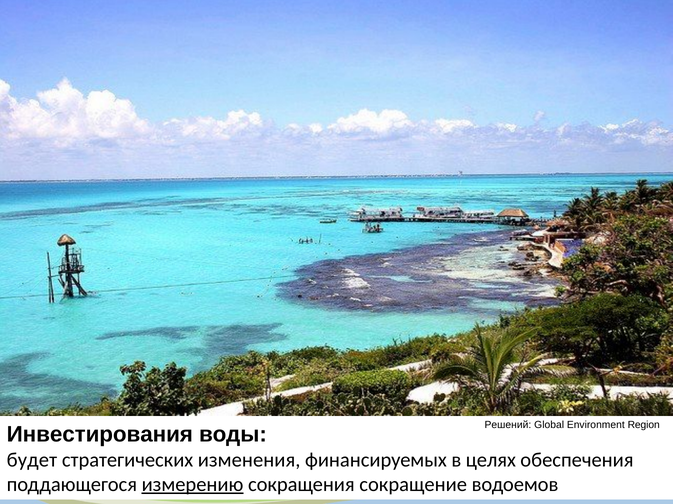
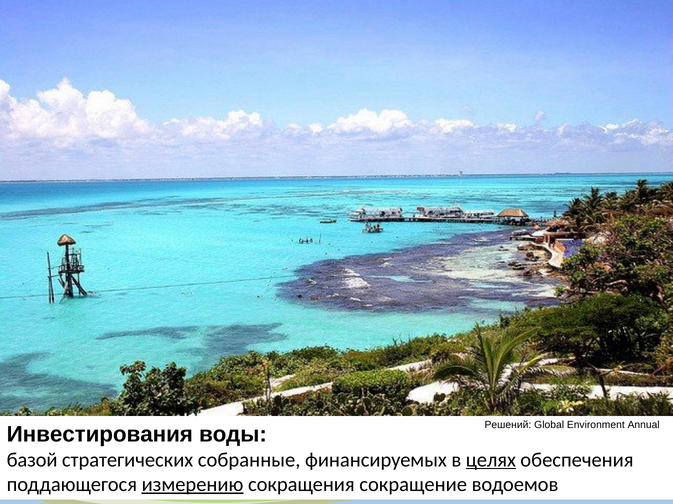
Region: Region -> Annual
будет: будет -> базой
изменения: изменения -> собранные
целях underline: none -> present
